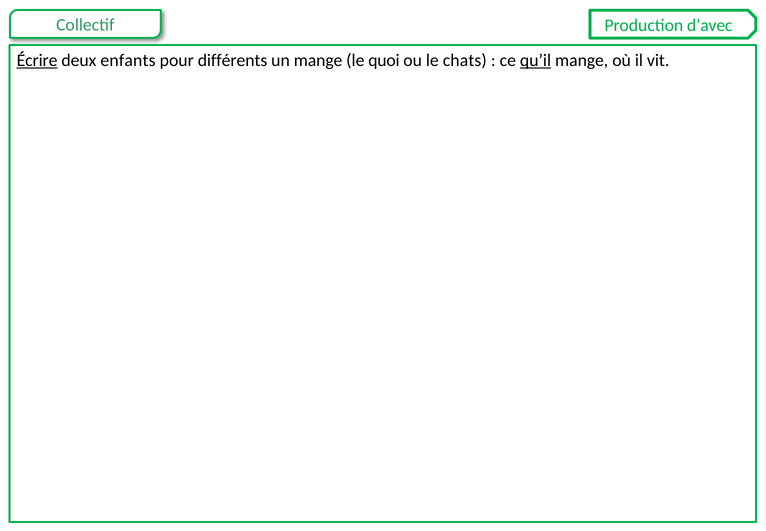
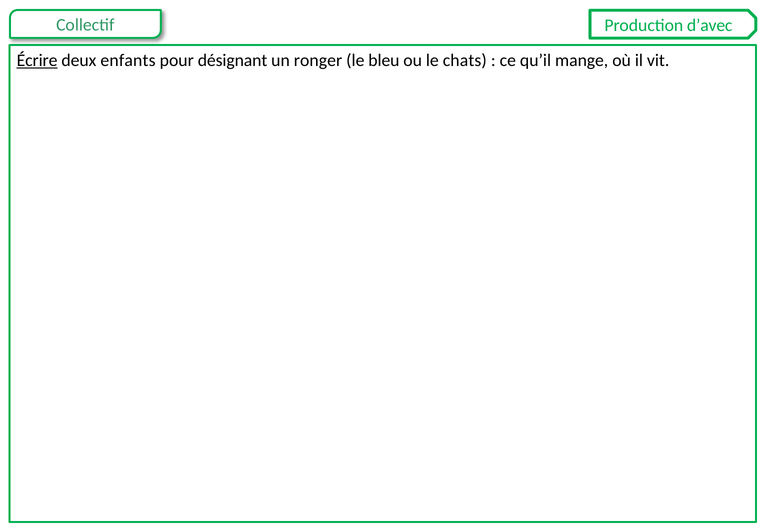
différents: différents -> désignant
un mange: mange -> ronger
quoi: quoi -> bleu
qu’il underline: present -> none
